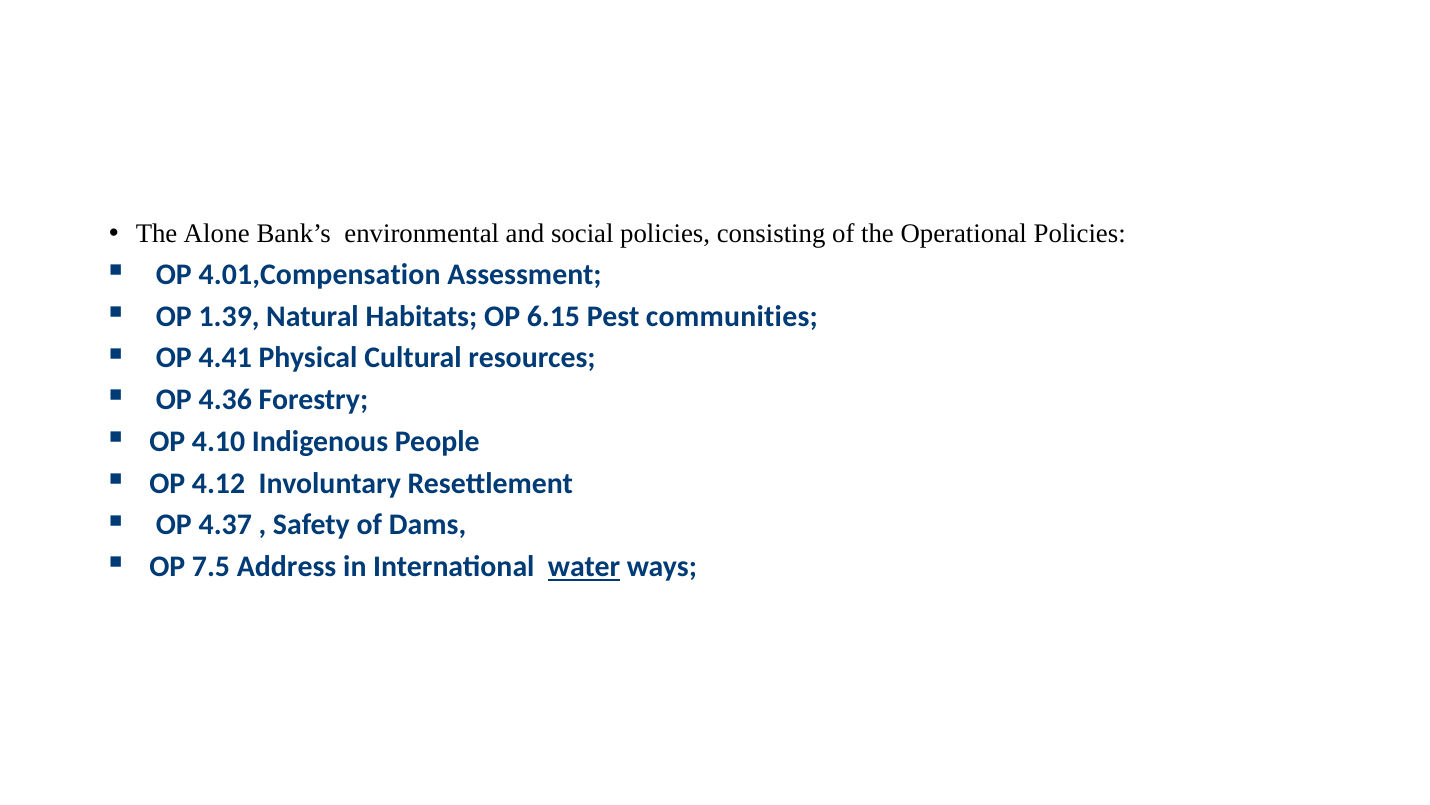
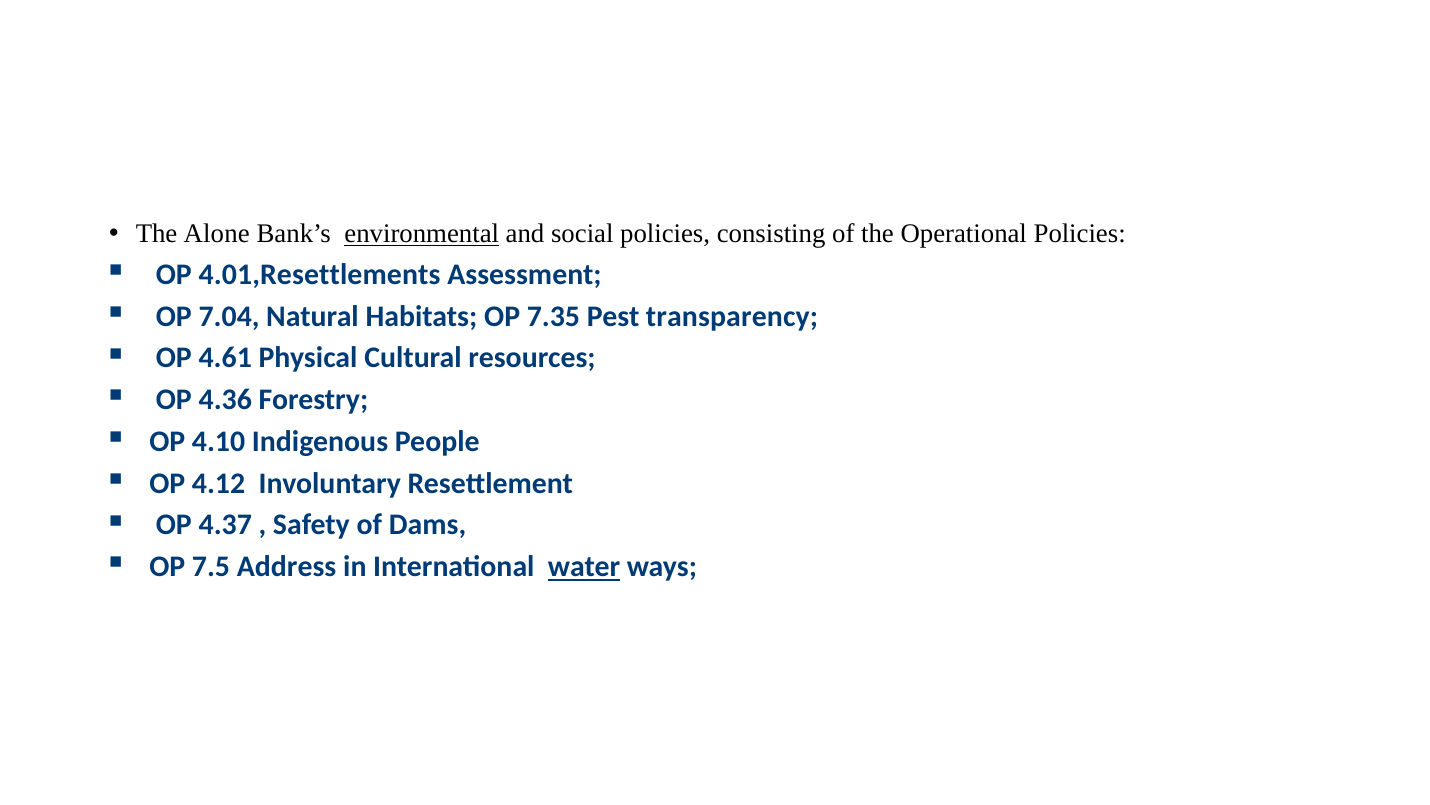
environmental underline: none -> present
4.01,Compensation: 4.01,Compensation -> 4.01,Resettlements
1.39: 1.39 -> 7.04
6.15: 6.15 -> 7.35
communities: communities -> transparency
4.41: 4.41 -> 4.61
